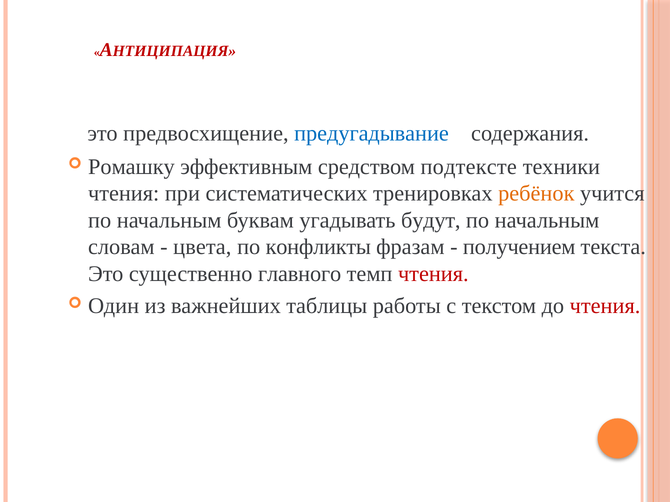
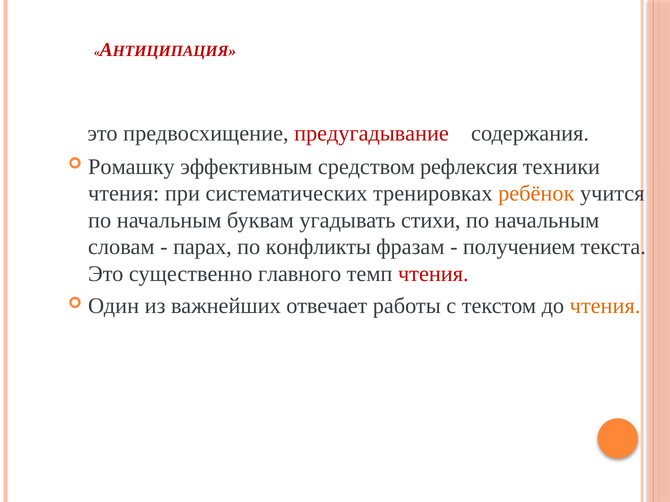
предугадывание colour: blue -> red
подтексте: подтексте -> рефлексия
будут: будут -> стихи
цвета: цвета -> парах
таблицы: таблицы -> отвечает
чтения at (605, 306) colour: red -> orange
